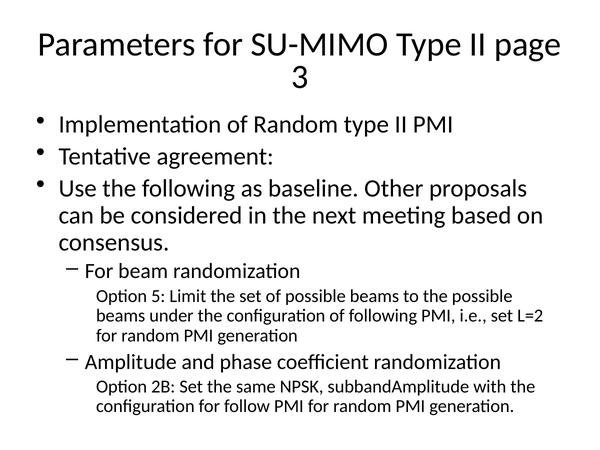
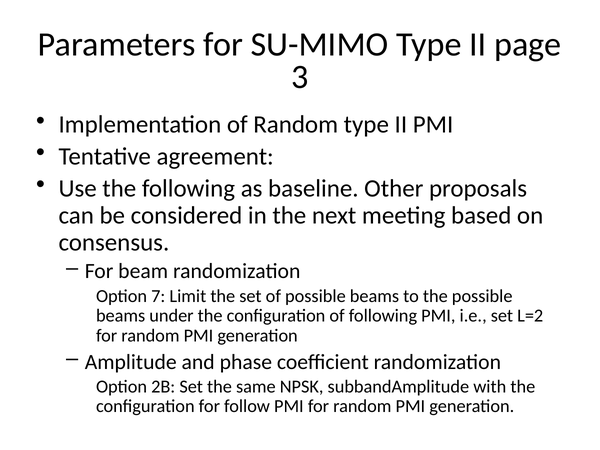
5: 5 -> 7
